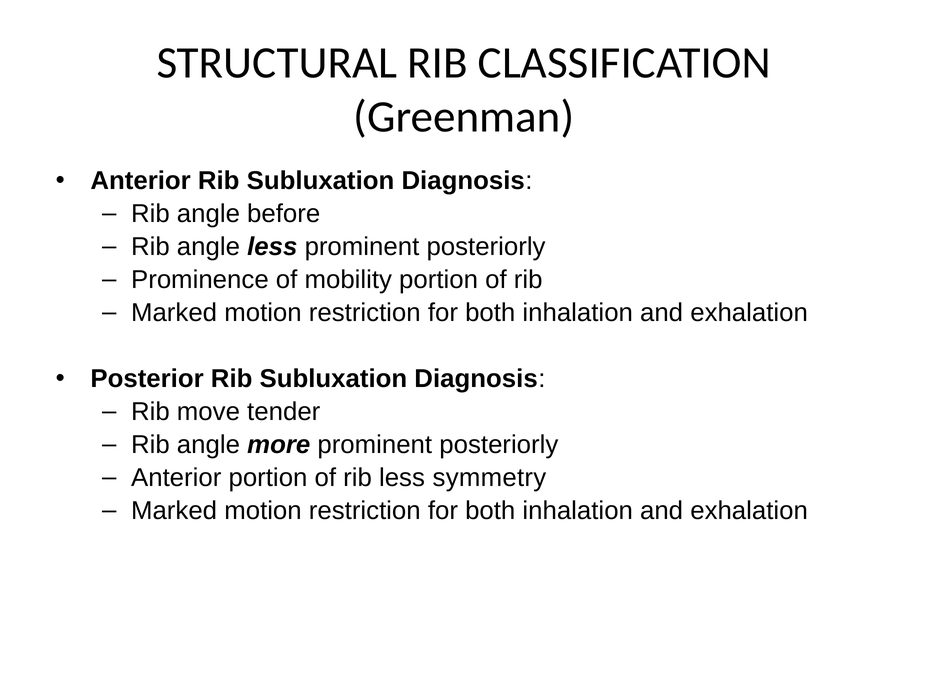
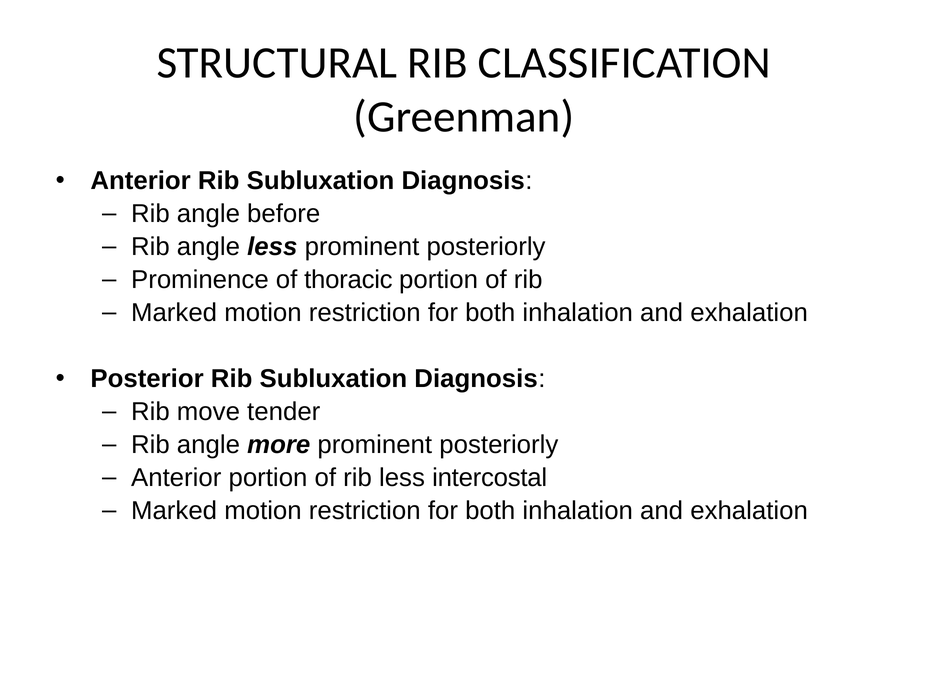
mobility: mobility -> thoracic
symmetry: symmetry -> intercostal
